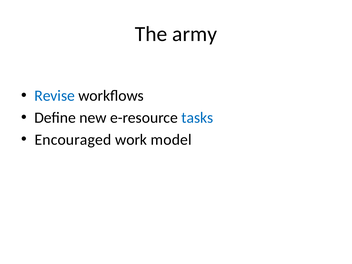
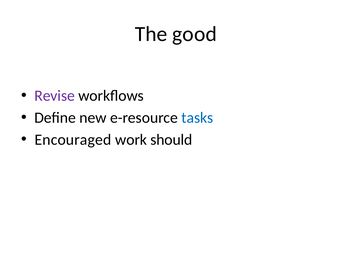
army: army -> good
Revise colour: blue -> purple
model: model -> should
